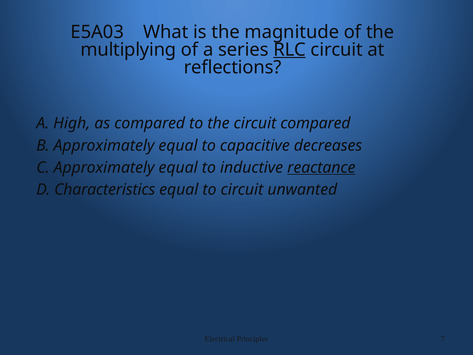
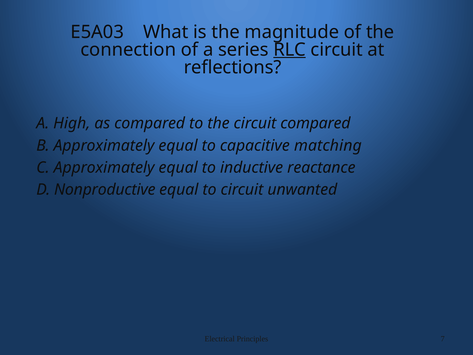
multiplying: multiplying -> connection
decreases: decreases -> matching
reactance underline: present -> none
Characteristics: Characteristics -> Nonproductive
